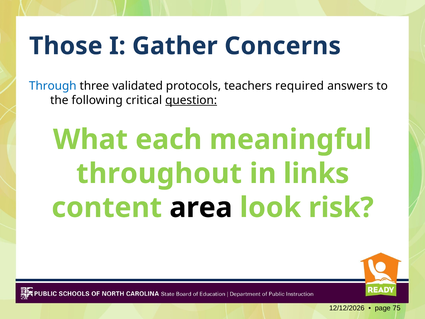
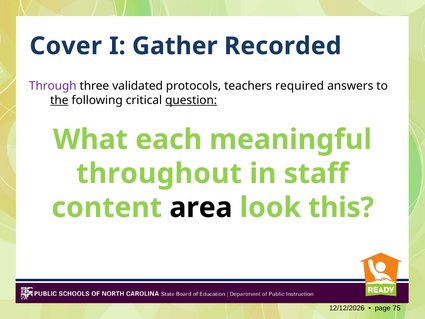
Those: Those -> Cover
Concerns: Concerns -> Recorded
Through colour: blue -> purple
the underline: none -> present
links: links -> staff
risk: risk -> this
